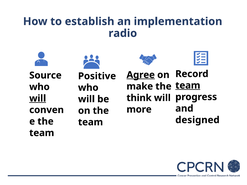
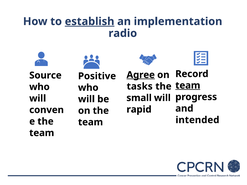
establish underline: none -> present
make: make -> tasks
think: think -> small
will at (38, 99) underline: present -> none
more: more -> rapid
designed: designed -> intended
